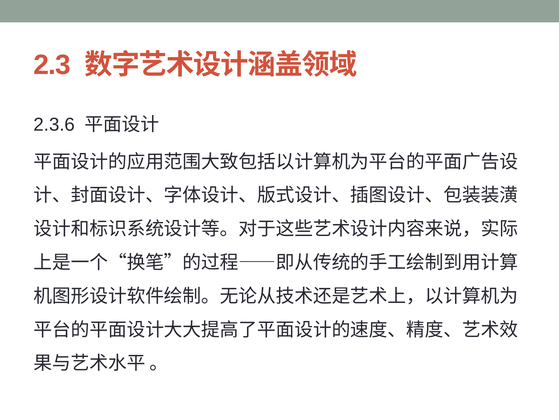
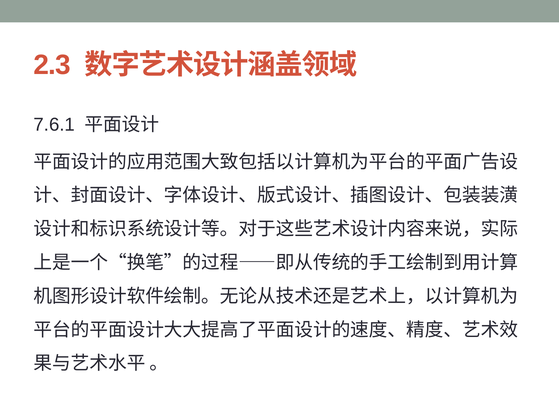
2.3.6: 2.3.6 -> 7.6.1
